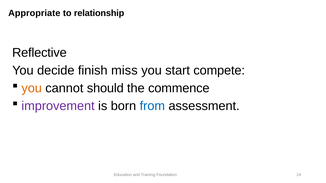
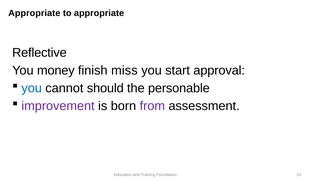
to relationship: relationship -> appropriate
decide: decide -> money
compete: compete -> approval
you at (32, 88) colour: orange -> blue
commence: commence -> personable
from colour: blue -> purple
